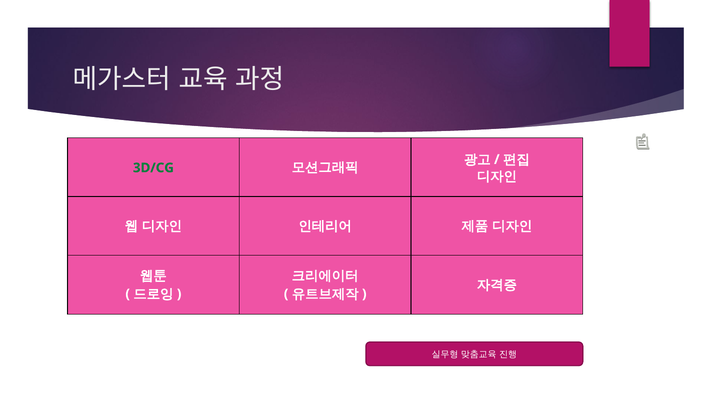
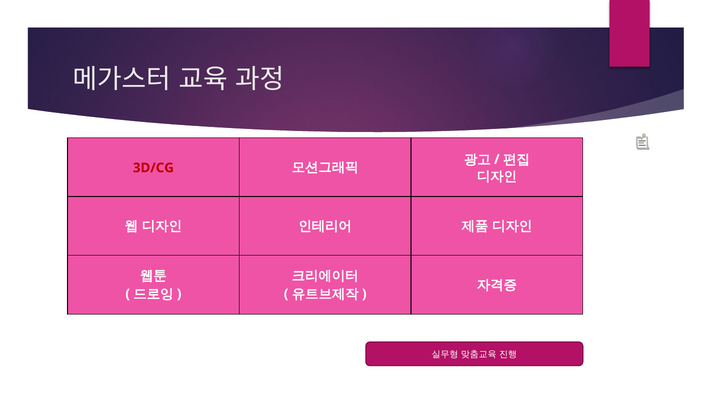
3D/CG colour: green -> red
